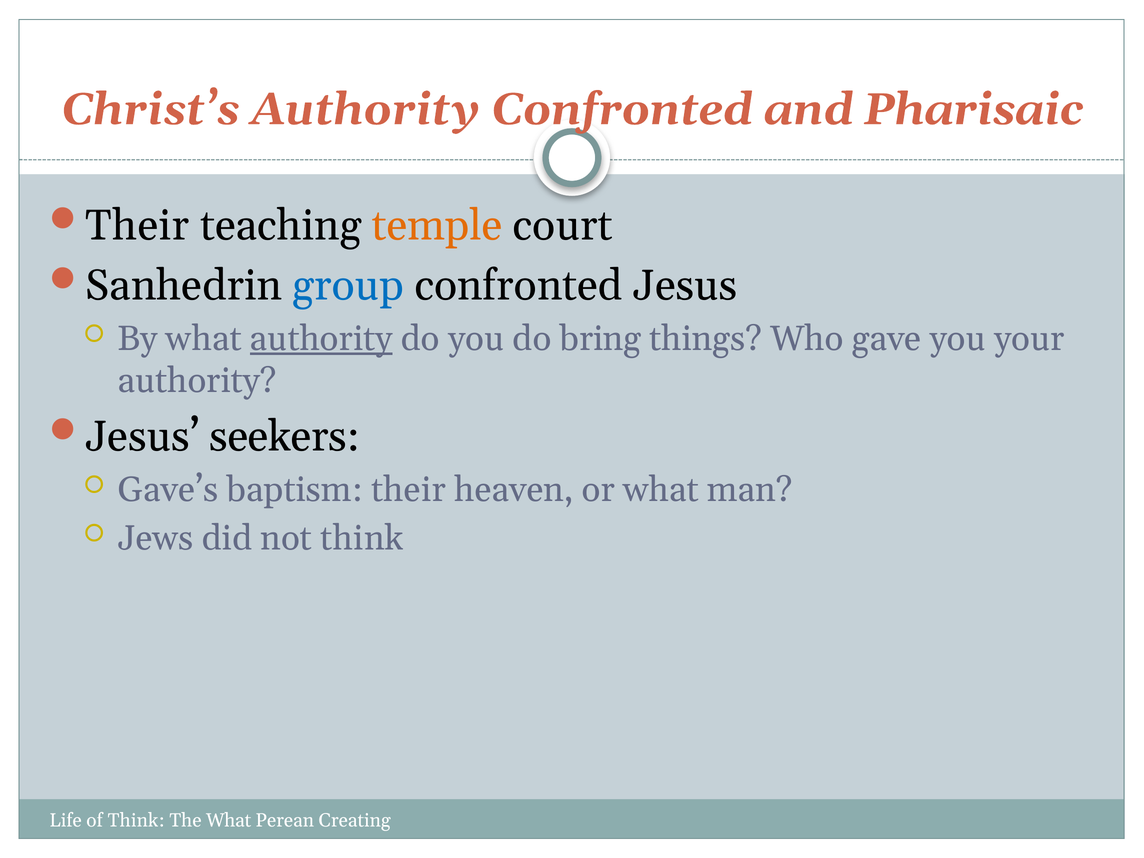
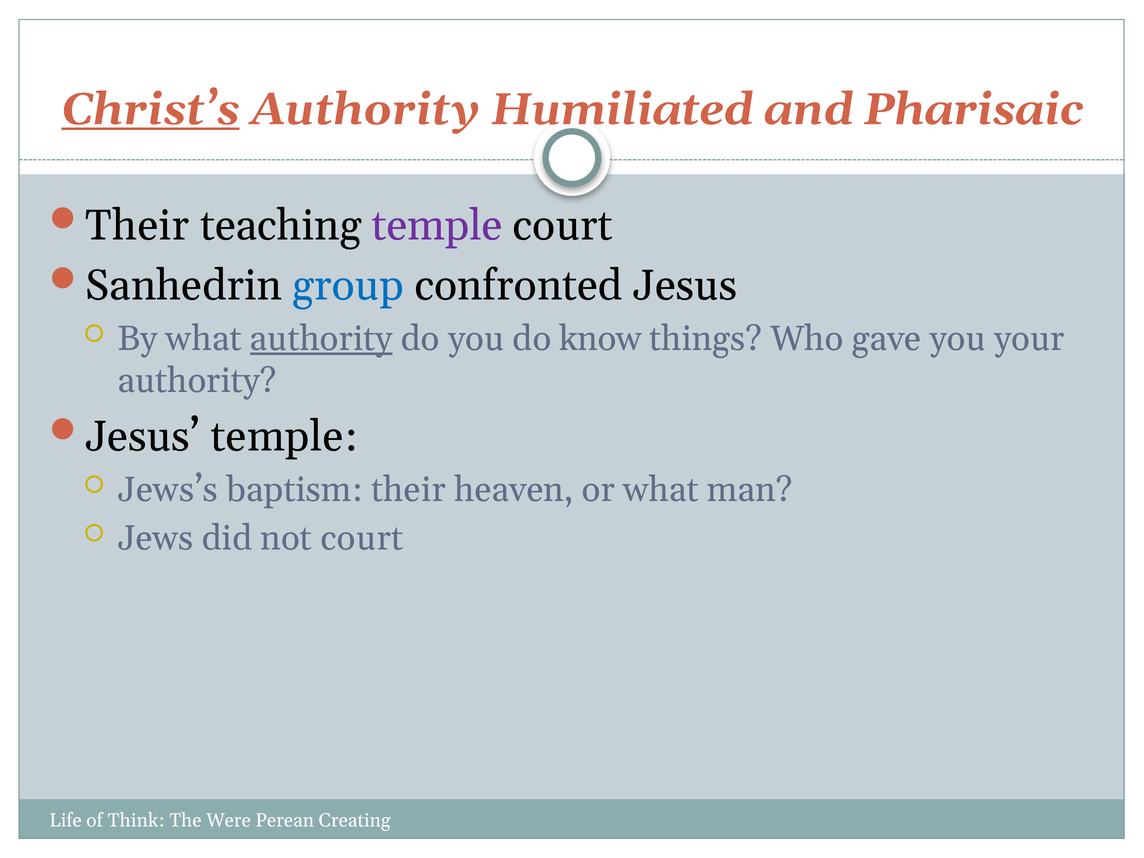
Christ’s underline: none -> present
Authority Confronted: Confronted -> Humiliated
temple at (437, 225) colour: orange -> purple
bring: bring -> know
Jesus seekers: seekers -> temple
Gave’s: Gave’s -> Jews’s
not think: think -> court
The What: What -> Were
